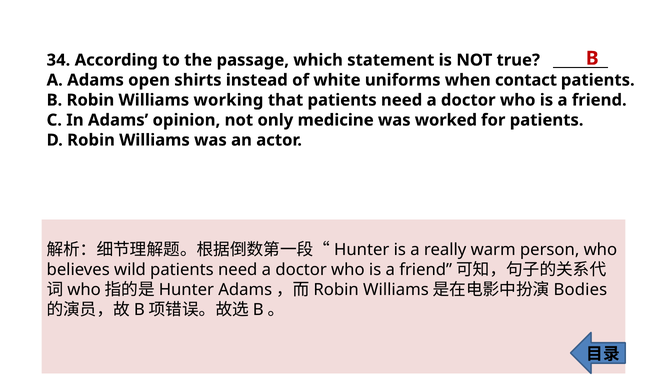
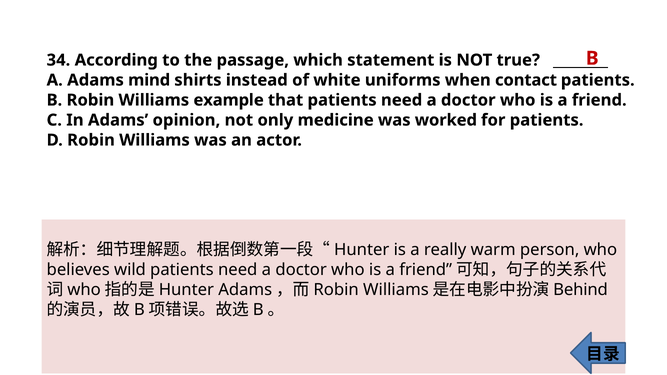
open: open -> mind
working: working -> example
Bodies: Bodies -> Behind
